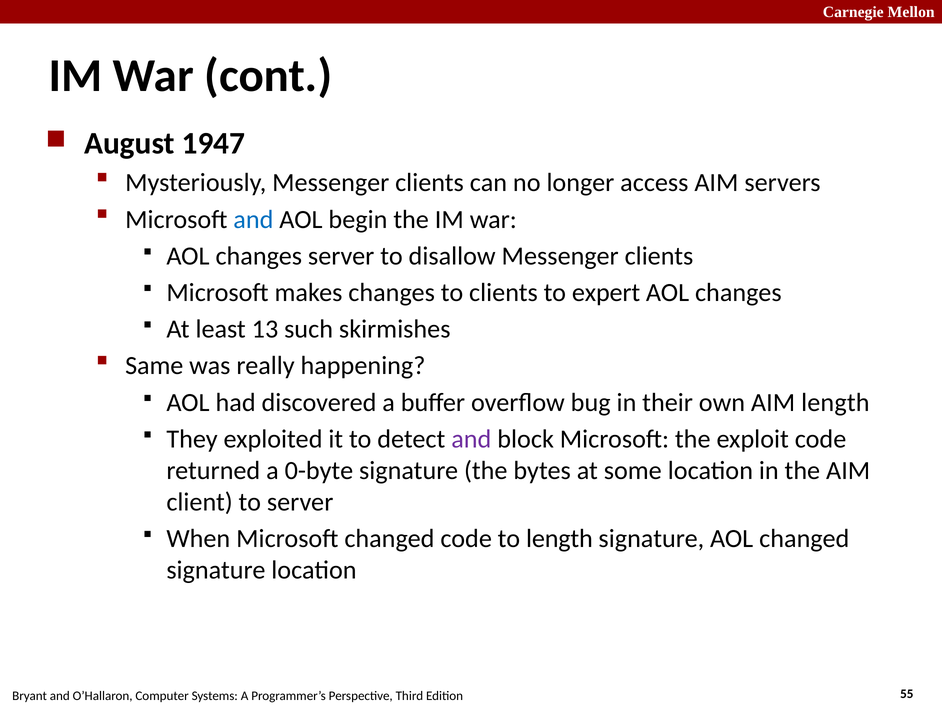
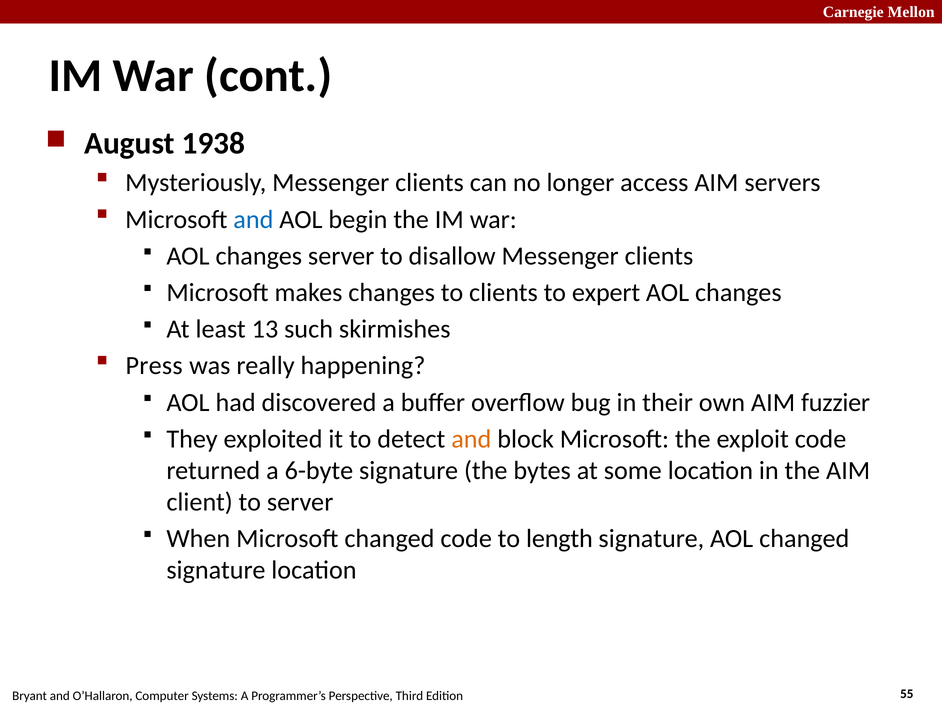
1947: 1947 -> 1938
Same: Same -> Press
AIM length: length -> fuzzier
and at (471, 439) colour: purple -> orange
0-byte: 0-byte -> 6-byte
